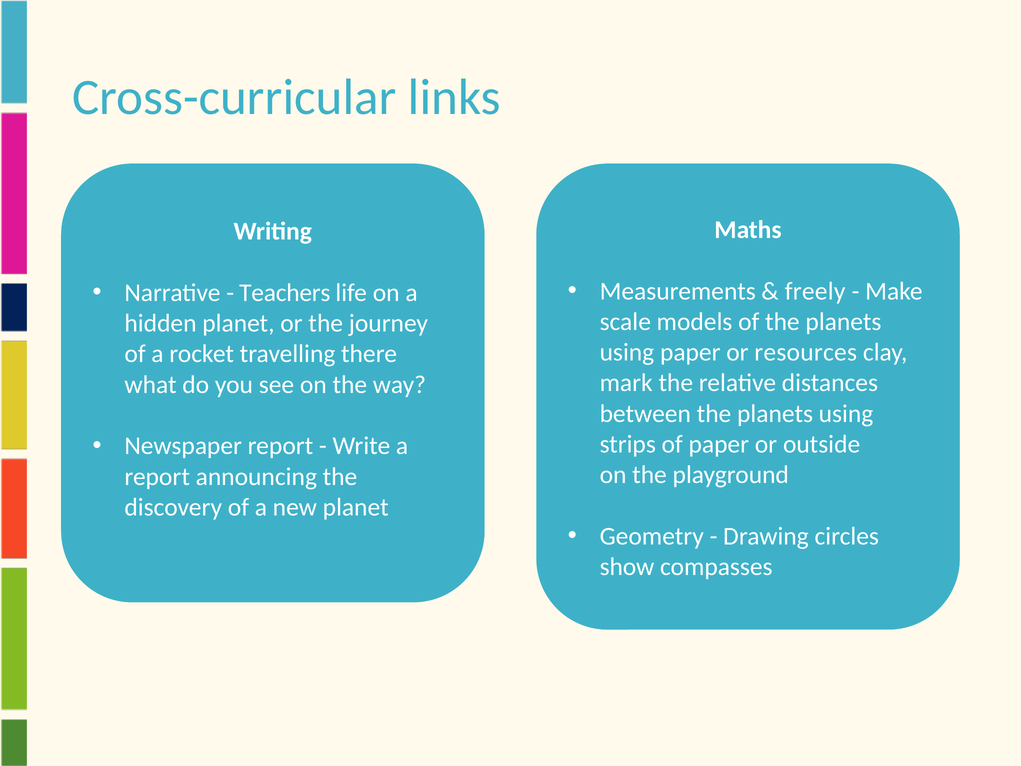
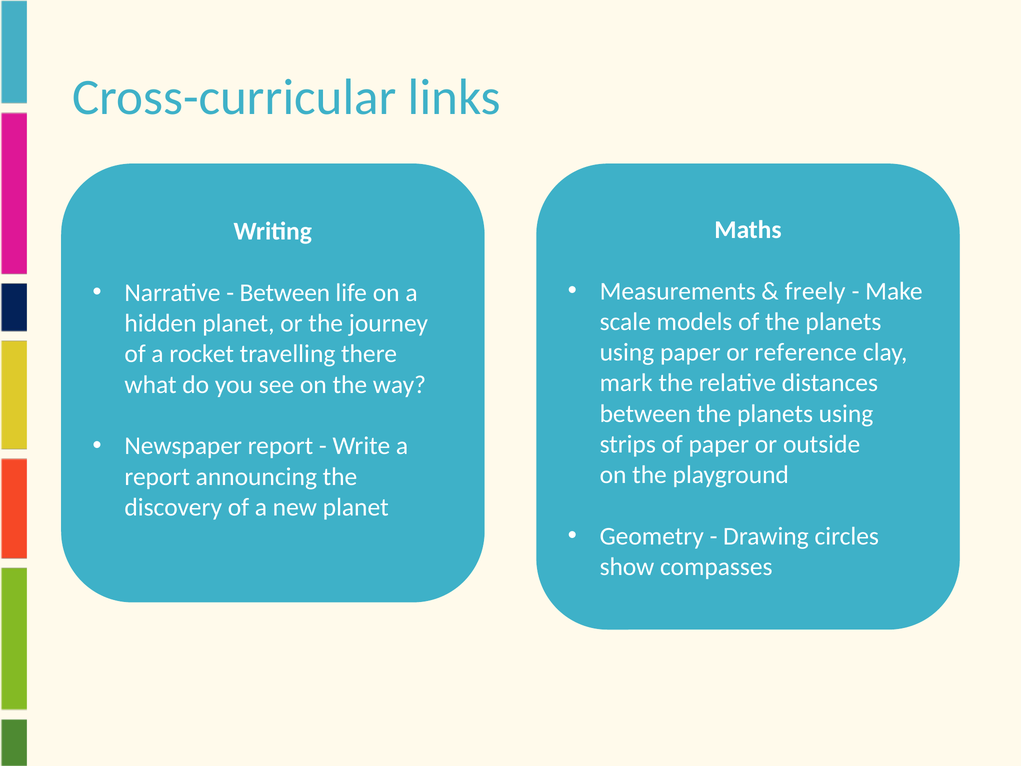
Teachers at (285, 293): Teachers -> Between
resources: resources -> reference
